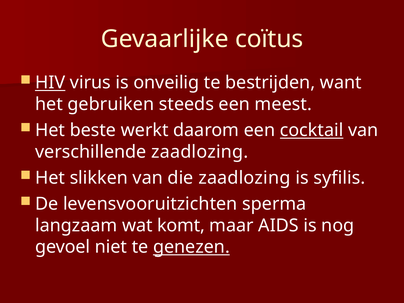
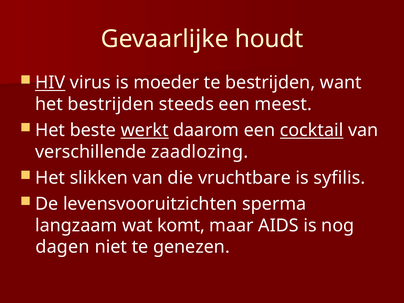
coïtus: coïtus -> houdt
onveilig: onveilig -> moeder
het gebruiken: gebruiken -> bestrijden
werkt underline: none -> present
die zaadlozing: zaadlozing -> vruchtbare
gevoel: gevoel -> dagen
genezen underline: present -> none
